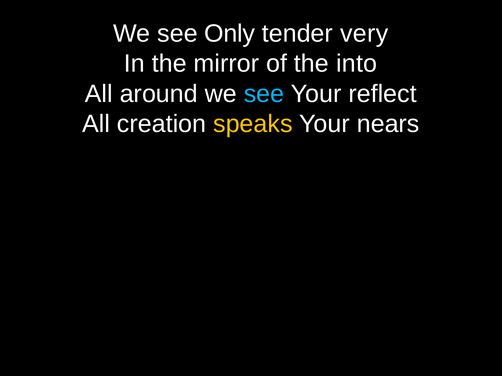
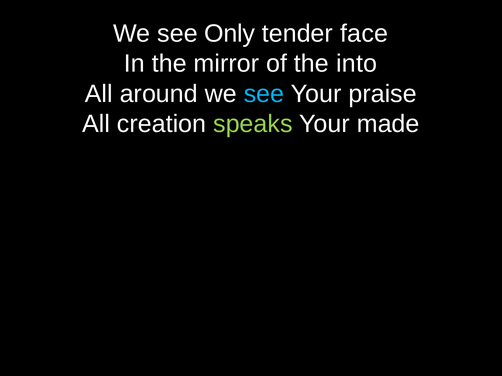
very: very -> face
reflect: reflect -> praise
speaks colour: yellow -> light green
nears: nears -> made
